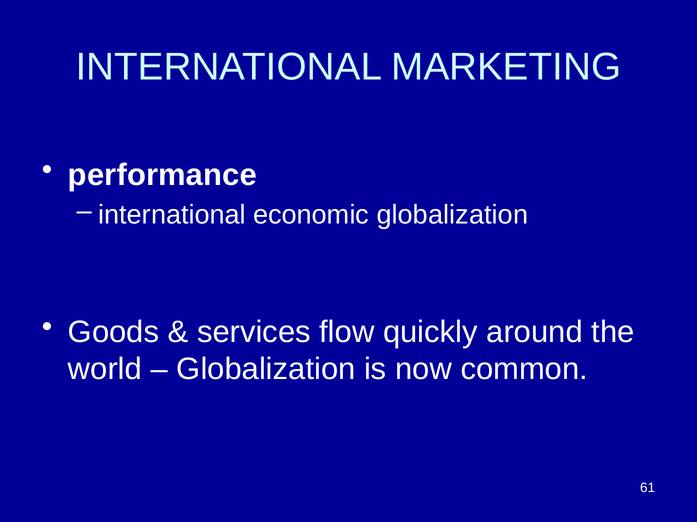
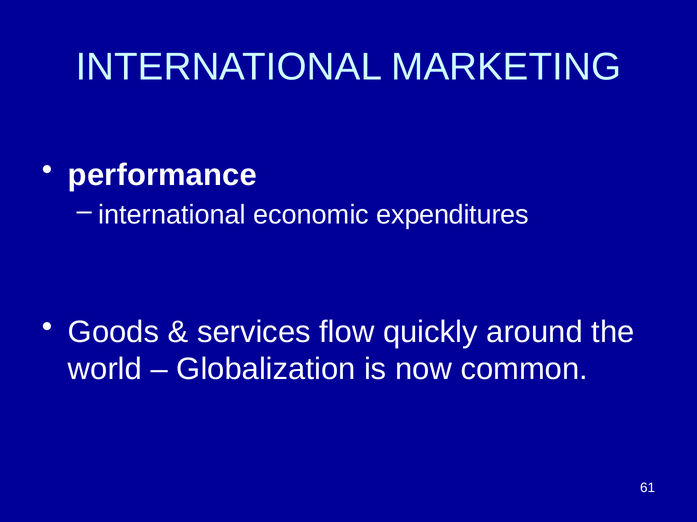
economic globalization: globalization -> expenditures
